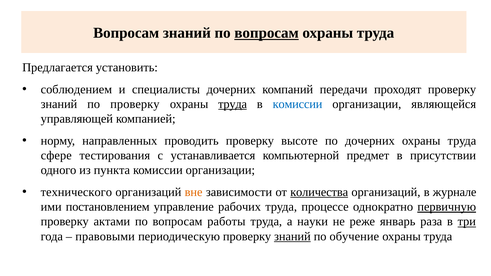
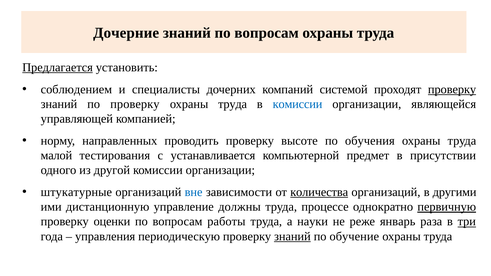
Вопросам at (126, 33): Вопросам -> Дочерние
вопросам at (267, 33) underline: present -> none
Предлагается underline: none -> present
передачи: передачи -> системой
проверку at (452, 90) underline: none -> present
труда at (233, 104) underline: present -> none
по дочерних: дочерних -> обучения
сфере: сфере -> малой
пункта: пункта -> другой
технического: технического -> штукатурные
вне colour: orange -> blue
журнале: журнале -> другими
постановлением: постановлением -> дистанционную
рабочих: рабочих -> должны
актами: актами -> оценки
правовыми: правовыми -> управления
